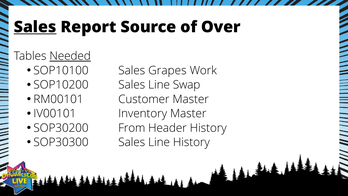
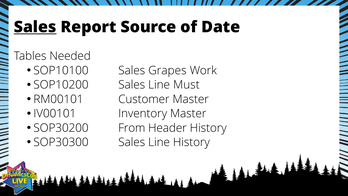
Over: Over -> Date
Needed underline: present -> none
Swap: Swap -> Must
